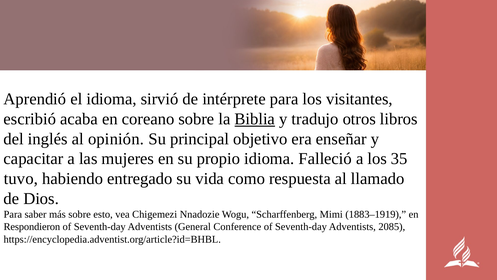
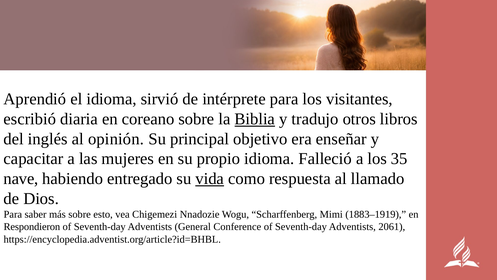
acaba: acaba -> diaria
tuvo: tuvo -> nave
vida underline: none -> present
2085: 2085 -> 2061
